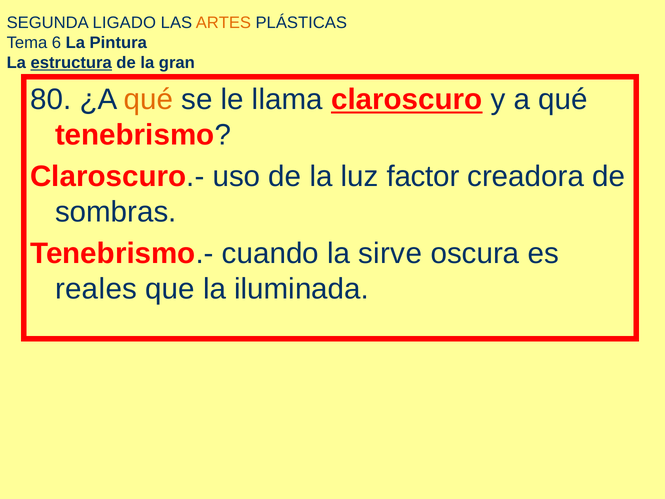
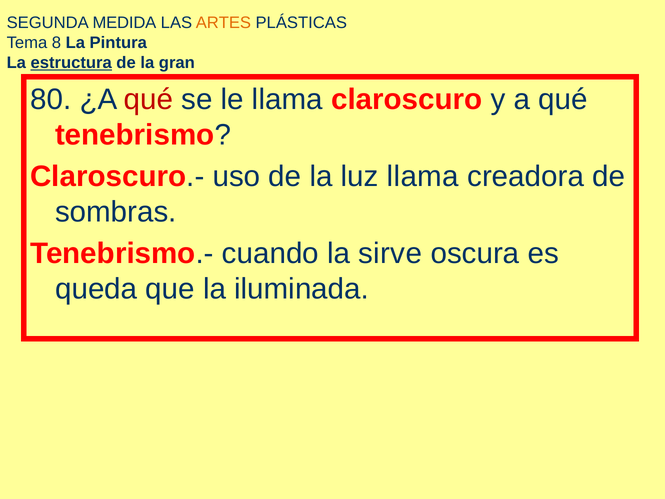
LIGADO: LIGADO -> MEDIDA
6: 6 -> 8
qué at (148, 100) colour: orange -> red
claroscuro underline: present -> none
luz factor: factor -> llama
reales: reales -> queda
